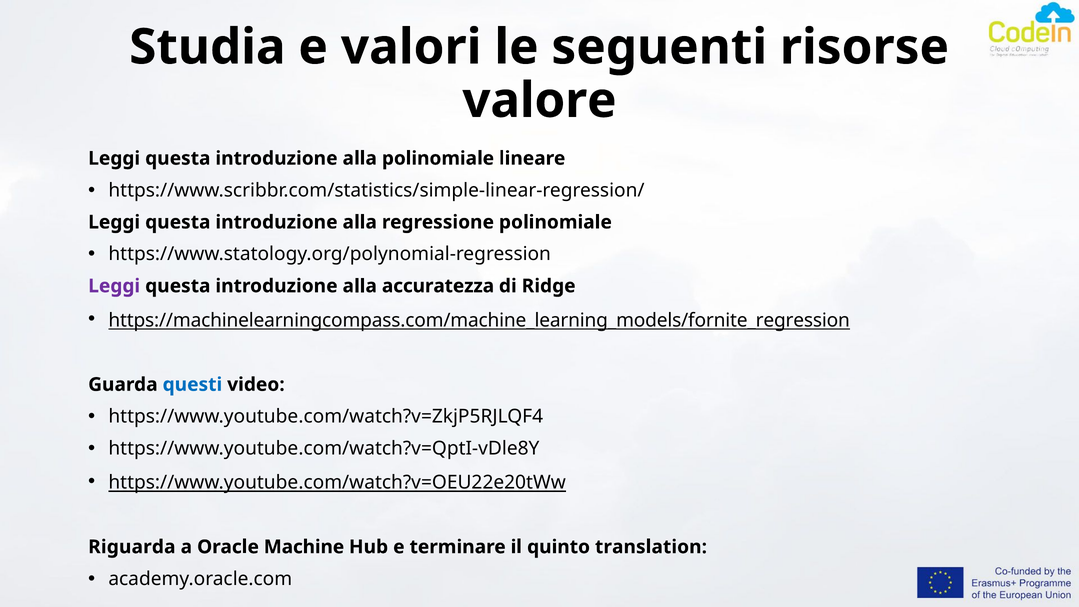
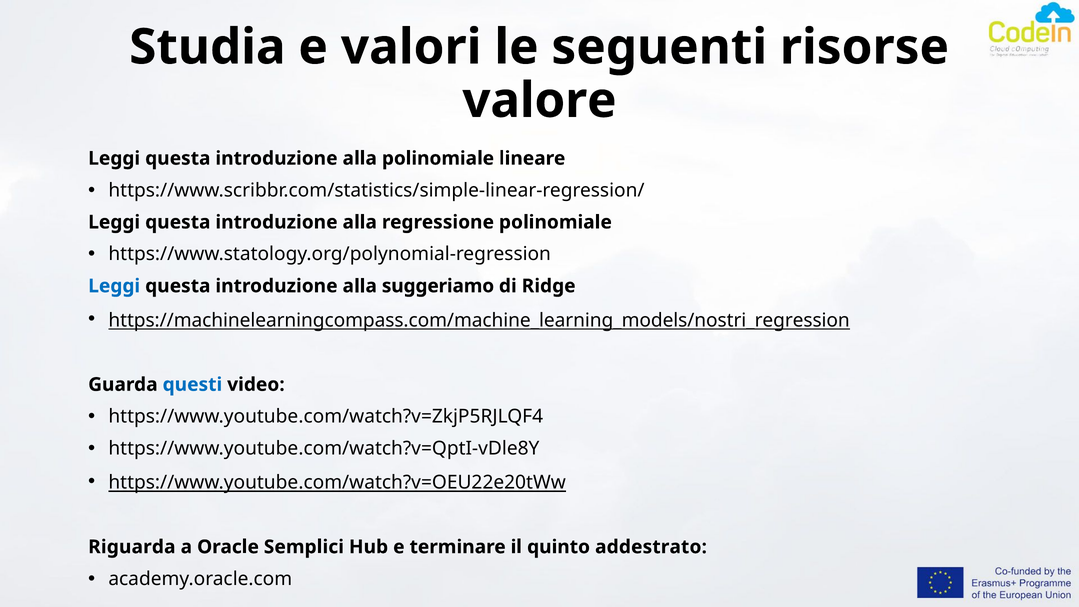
Leggi at (114, 286) colour: purple -> blue
accuratezza: accuratezza -> suggeriamo
https://machinelearningcompass.com/machine_learning_models/fornite_regression: https://machinelearningcompass.com/machine_learning_models/fornite_regression -> https://machinelearningcompass.com/machine_learning_models/nostri_regression
Machine: Machine -> Semplici
translation: translation -> addestrato
